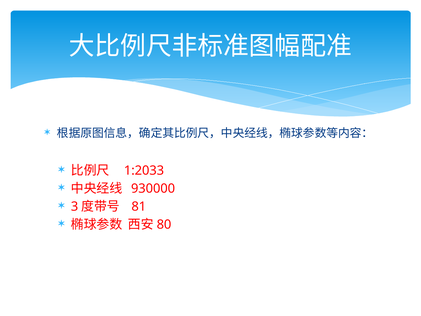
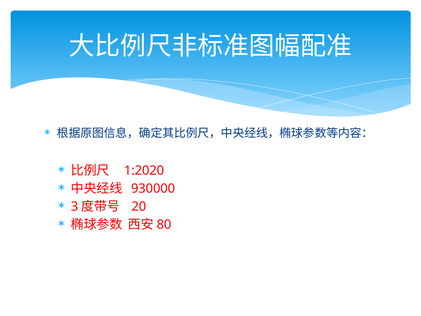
1:2033: 1:2033 -> 1:2020
81: 81 -> 20
